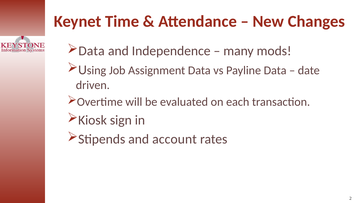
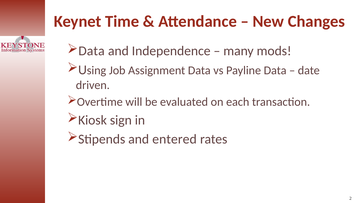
account: account -> entered
